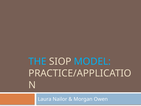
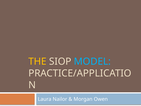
THE colour: light blue -> yellow
